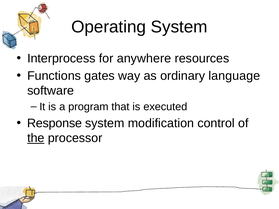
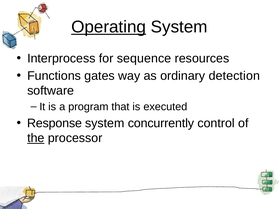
Operating underline: none -> present
anywhere: anywhere -> sequence
language: language -> detection
modification: modification -> concurrently
